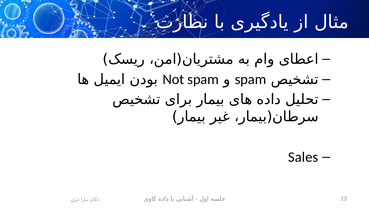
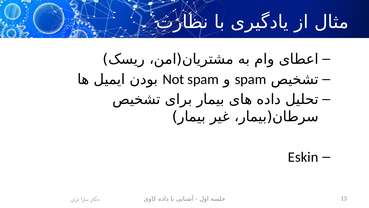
Sales: Sales -> Eskin
